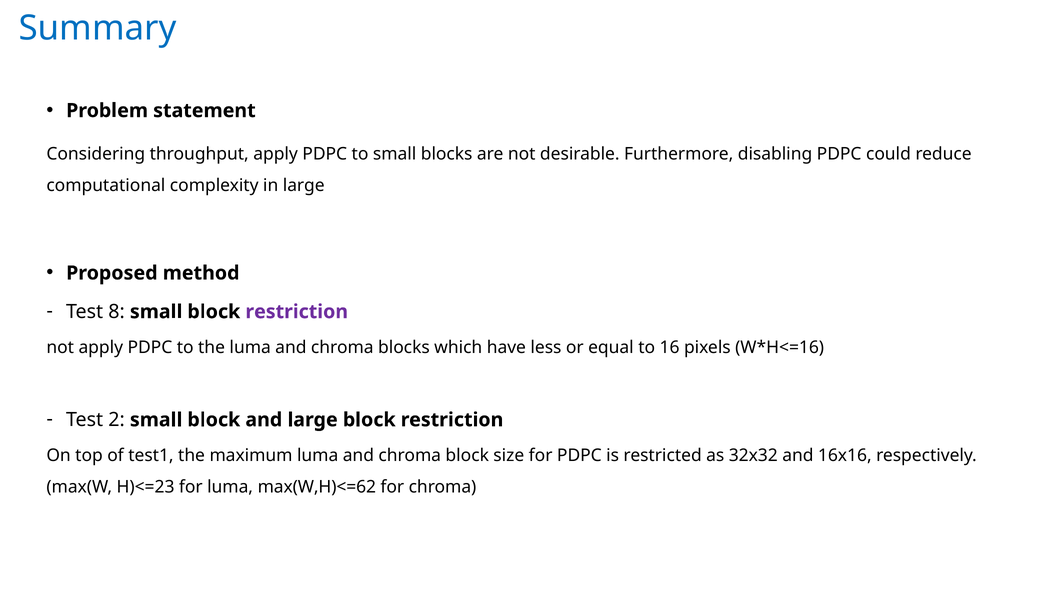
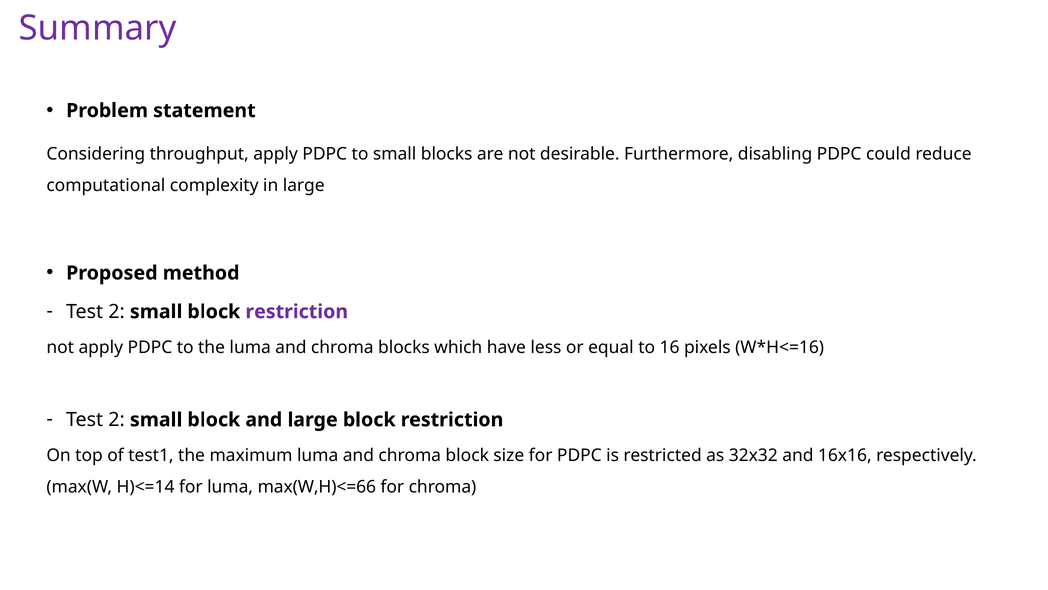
Summary colour: blue -> purple
8 at (117, 311): 8 -> 2
H)<=23: H)<=23 -> H)<=14
max(W,H)<=62: max(W,H)<=62 -> max(W,H)<=66
